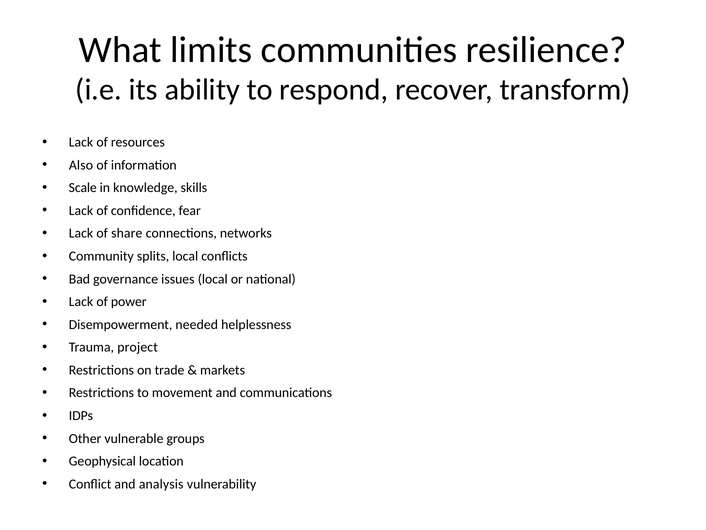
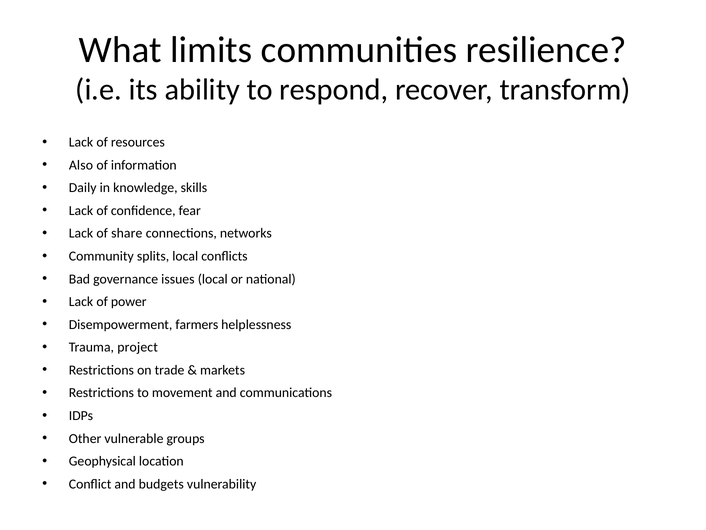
Scale: Scale -> Daily
needed: needed -> farmers
analysis: analysis -> budgets
